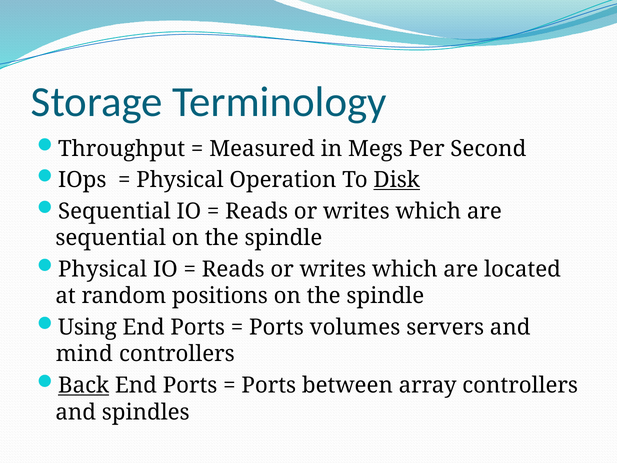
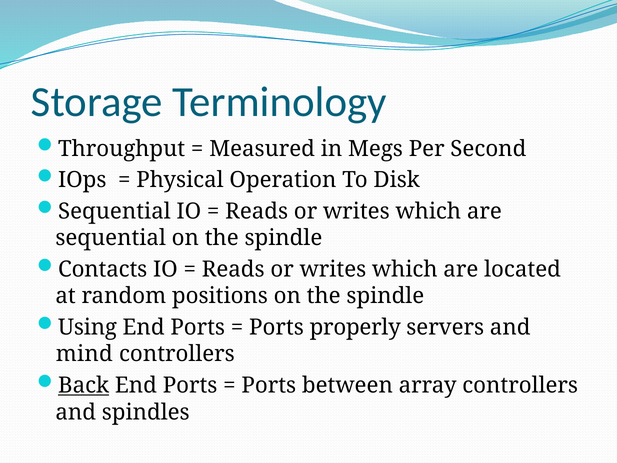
Disk underline: present -> none
Physical at (103, 269): Physical -> Contacts
volumes: volumes -> properly
